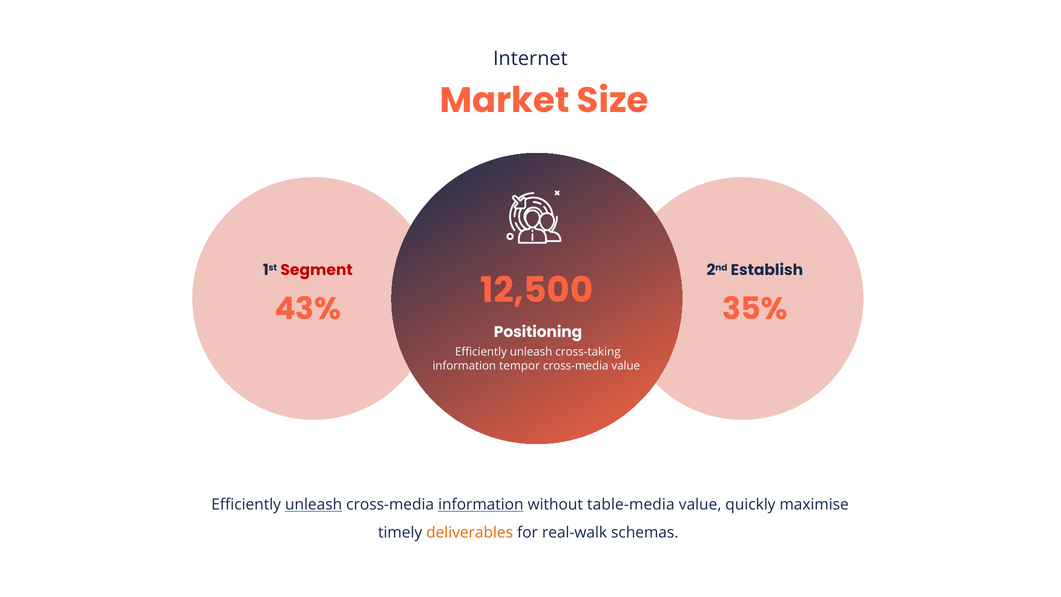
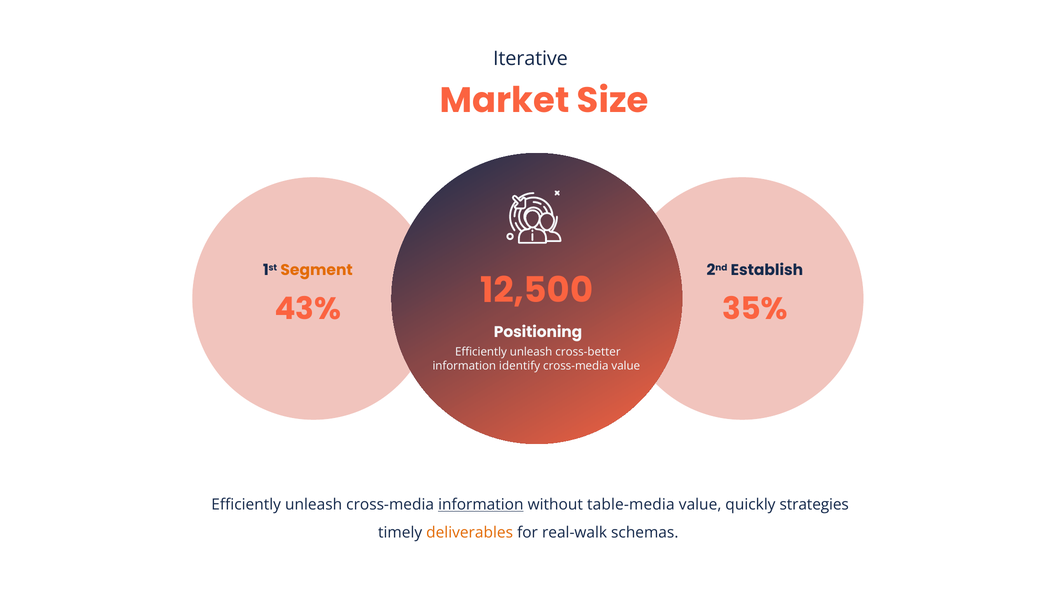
Internet: Internet -> Iterative
Segment colour: red -> orange
cross-taking: cross-taking -> cross-better
tempor: tempor -> identify
unleash at (314, 504) underline: present -> none
maximise: maximise -> strategies
